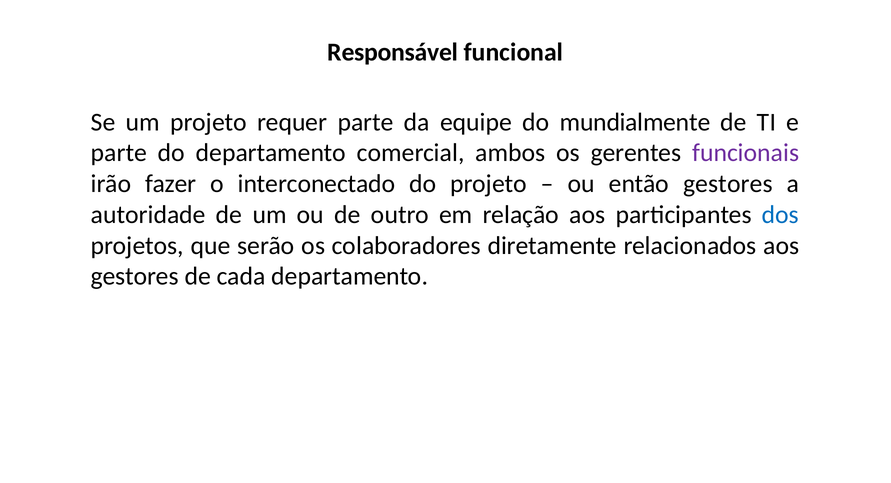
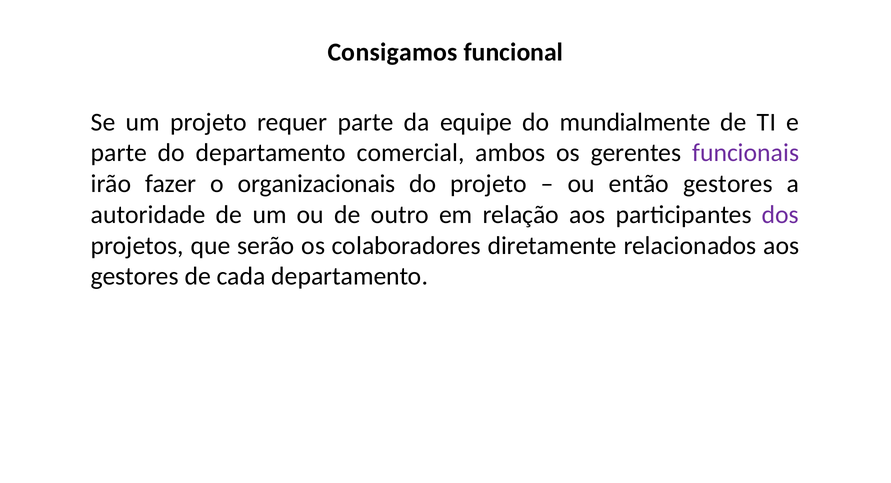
Responsável: Responsável -> Consigamos
interconectado: interconectado -> organizacionais
dos colour: blue -> purple
